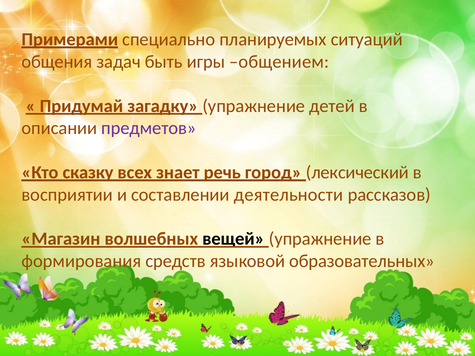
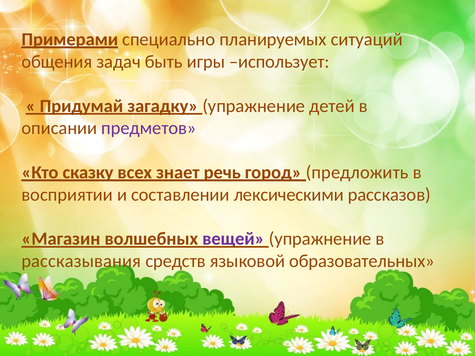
общением: общением -> использует
лексический: лексический -> предложить
деятельности: деятельности -> лексическими
вещей colour: black -> purple
формирования: формирования -> рассказывания
